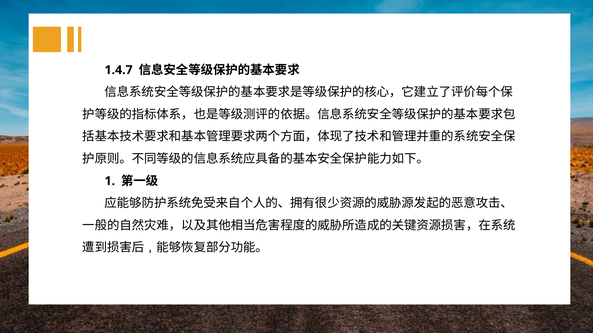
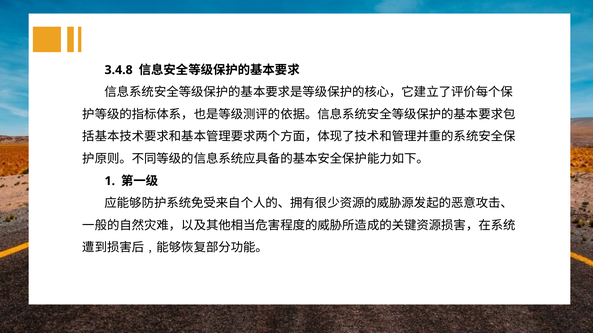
1.4.7: 1.4.7 -> 3.4.8
